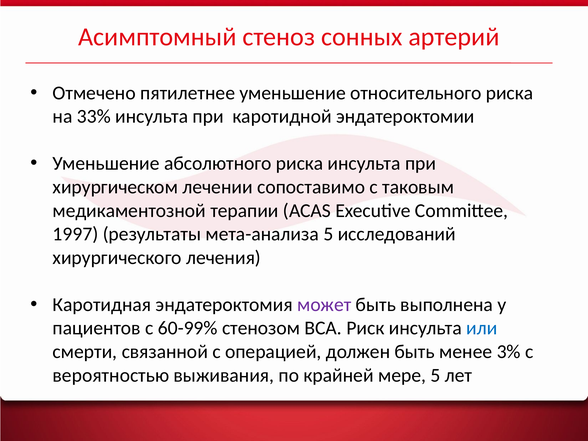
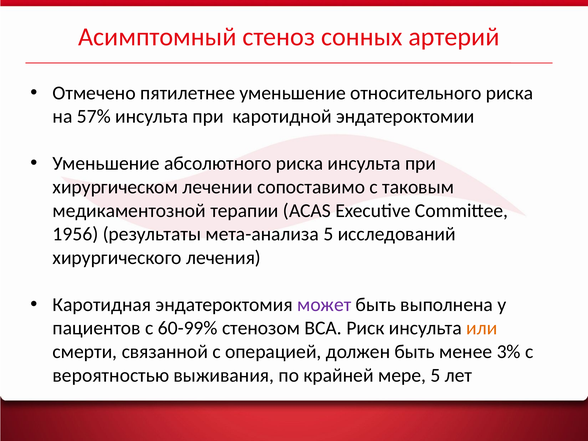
33%: 33% -> 57%
1997: 1997 -> 1956
или colour: blue -> orange
